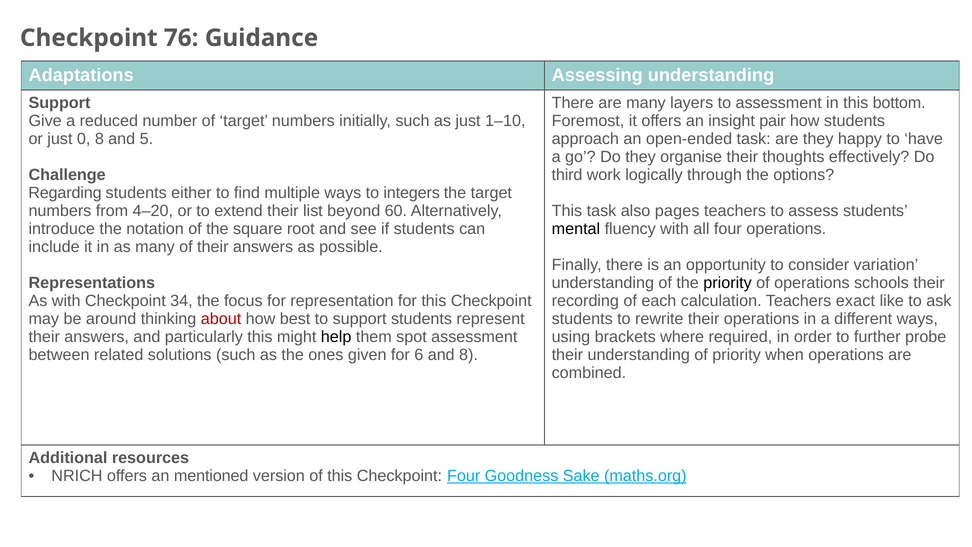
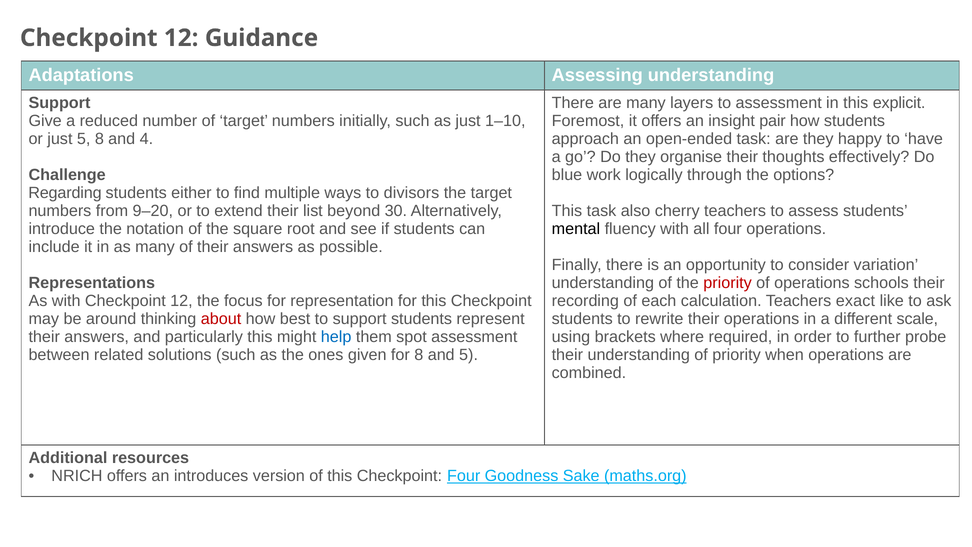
76 at (181, 38): 76 -> 12
bottom: bottom -> explicit
just 0: 0 -> 5
5: 5 -> 4
third: third -> blue
integers: integers -> divisors
4–20: 4–20 -> 9–20
60: 60 -> 30
pages: pages -> cherry
priority at (728, 283) colour: black -> red
with Checkpoint 34: 34 -> 12
different ways: ways -> scale
help colour: black -> blue
for 6: 6 -> 8
and 8: 8 -> 5
mentioned: mentioned -> introduces
